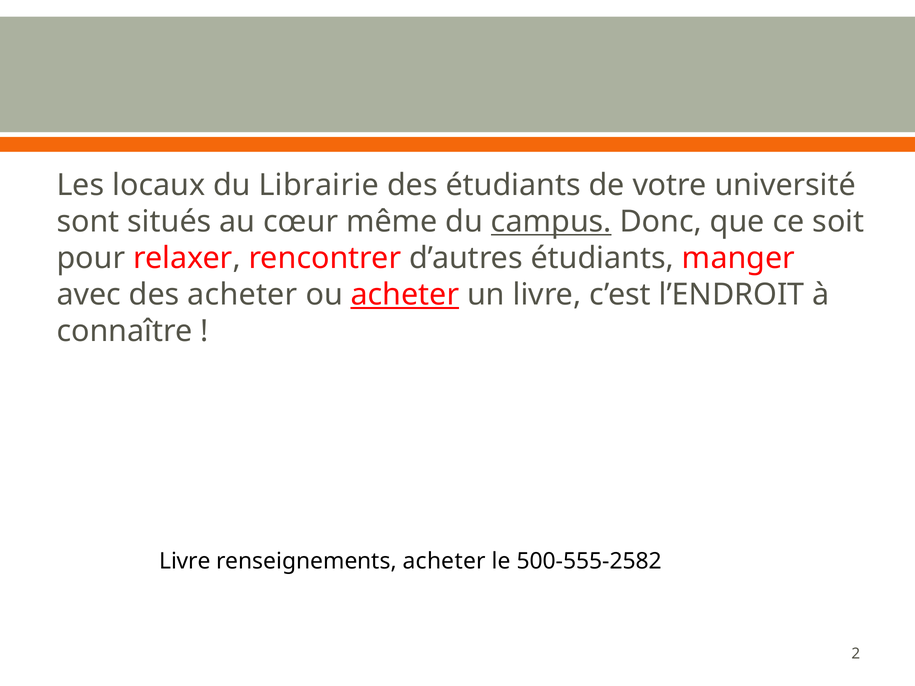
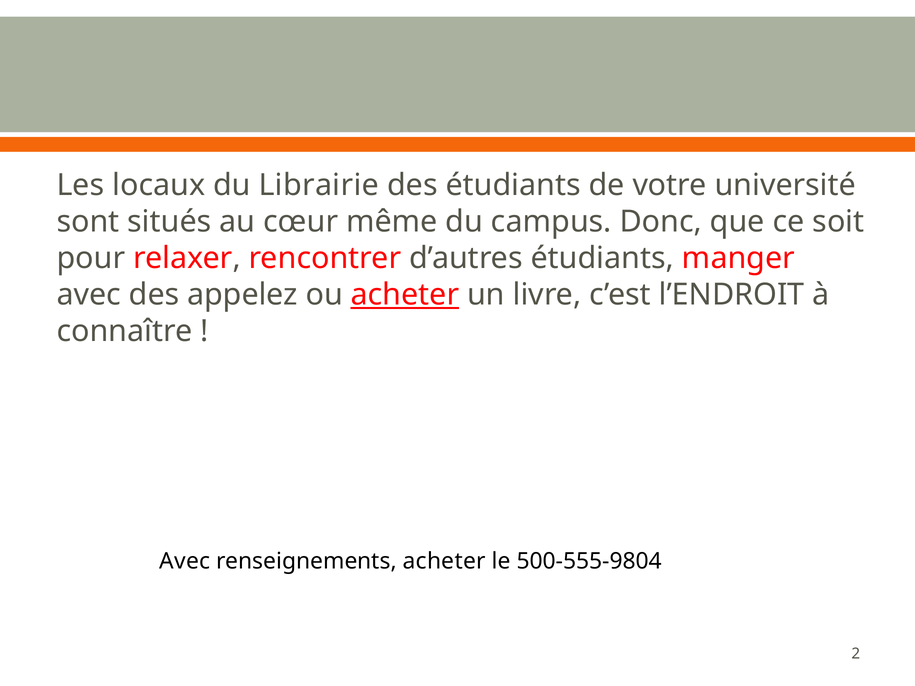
campus underline: present -> none
des acheter: acheter -> appelez
Livre at (185, 561): Livre -> Avec
500-555-2582: 500-555-2582 -> 500-555-9804
